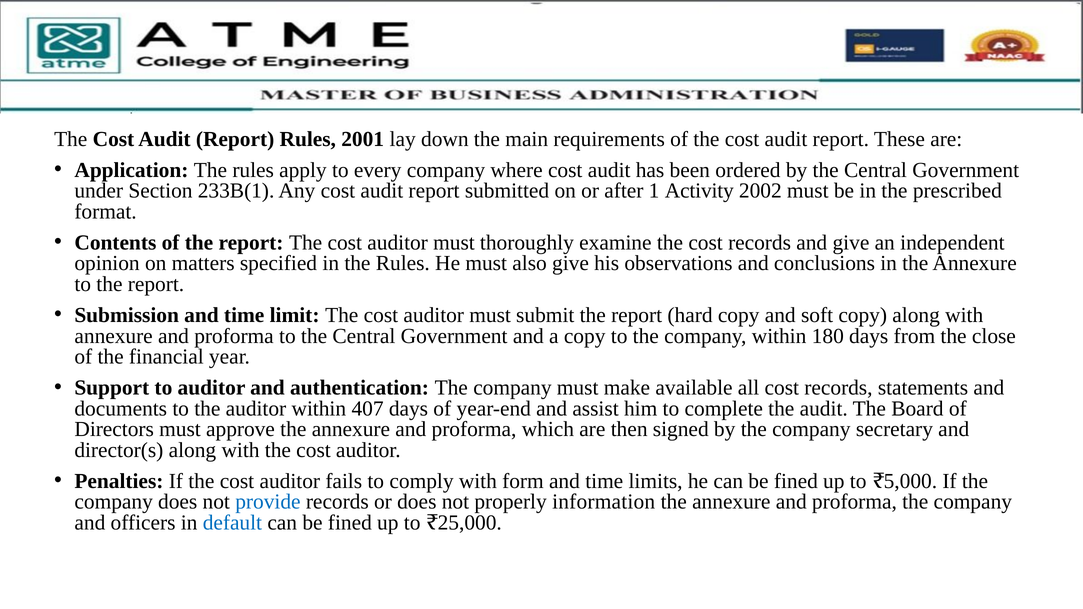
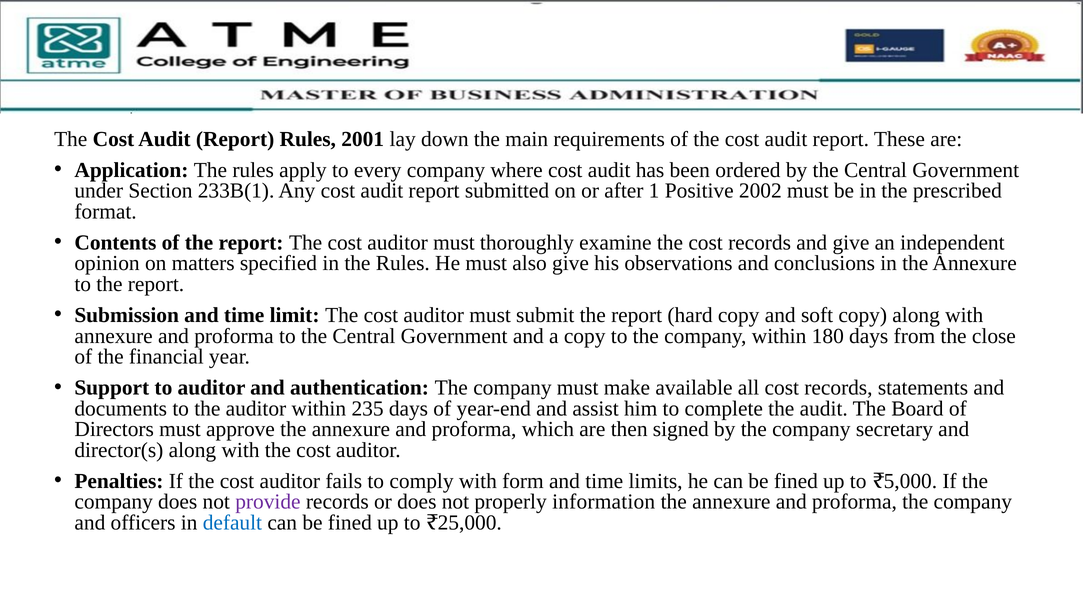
Activity: Activity -> Positive
407: 407 -> 235
provide colour: blue -> purple
